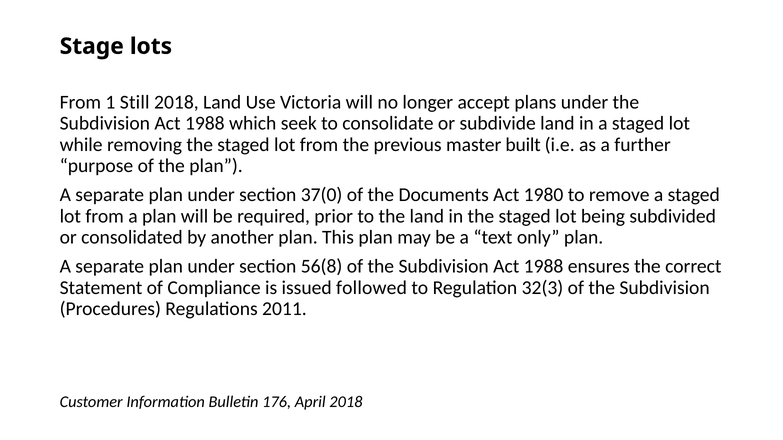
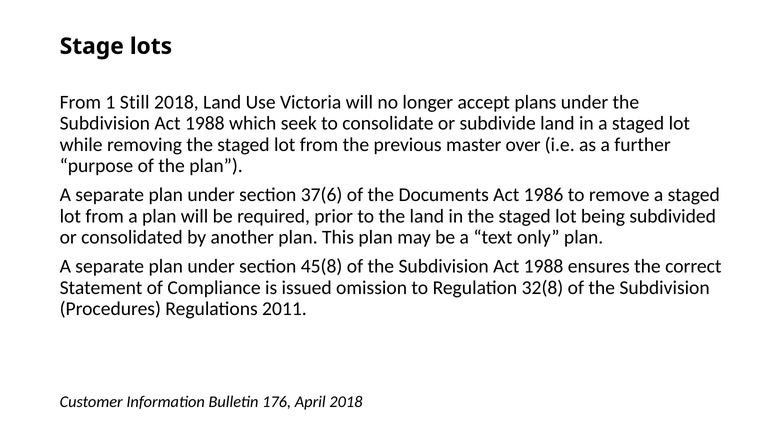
built: built -> over
37(0: 37(0 -> 37(6
1980: 1980 -> 1986
56(8: 56(8 -> 45(8
followed: followed -> omission
32(3: 32(3 -> 32(8
